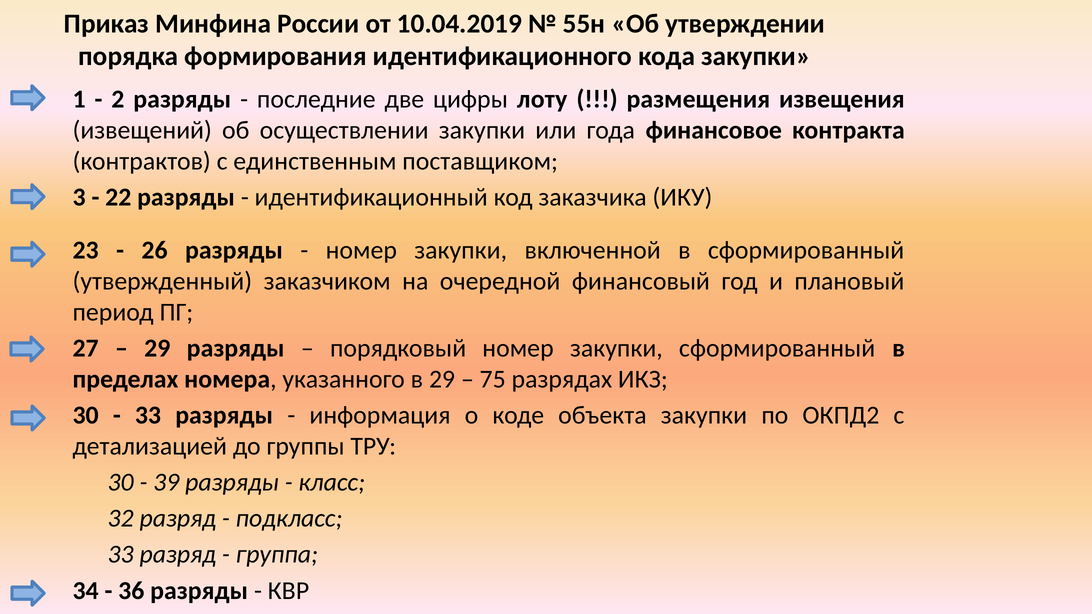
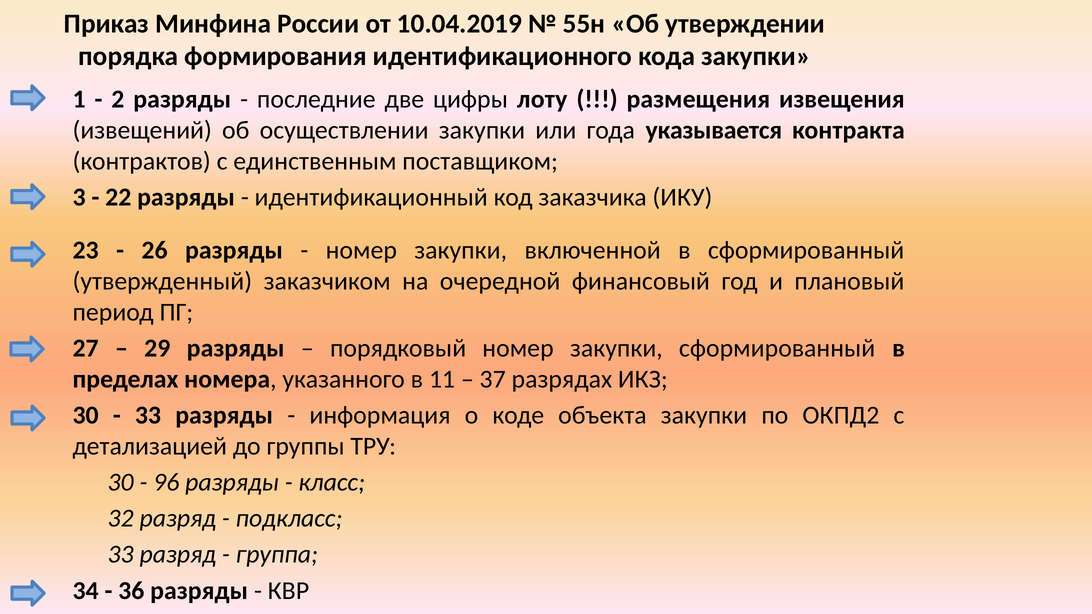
финансовое: финансовое -> указывается
в 29: 29 -> 11
75: 75 -> 37
39: 39 -> 96
